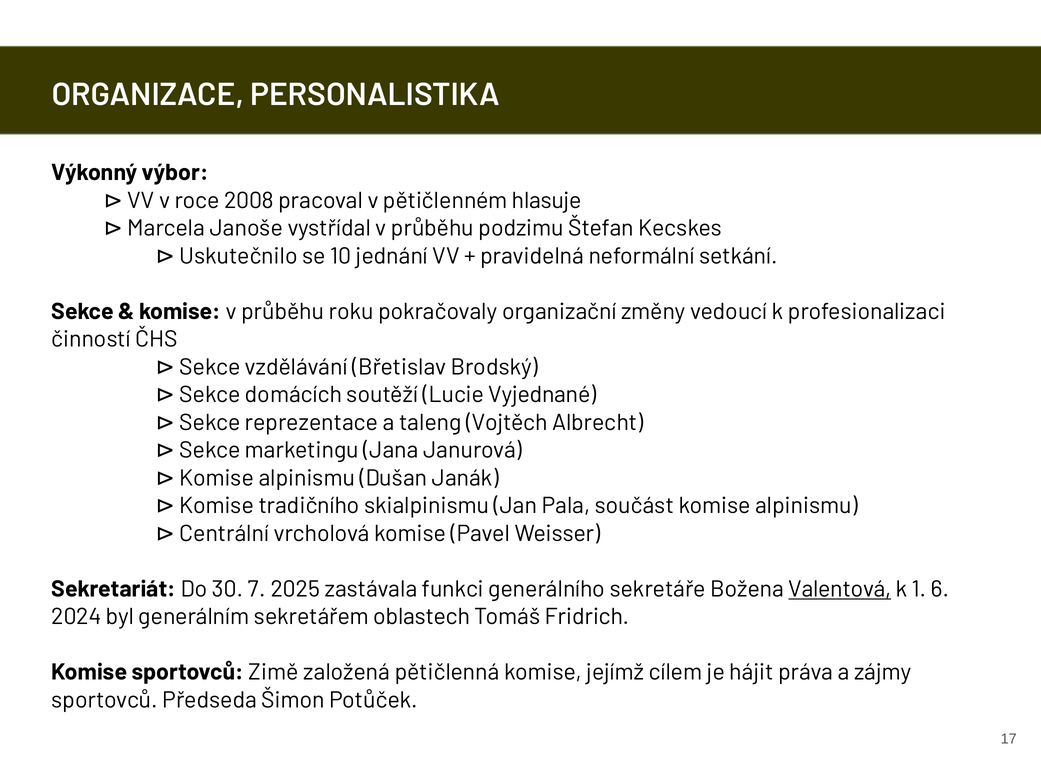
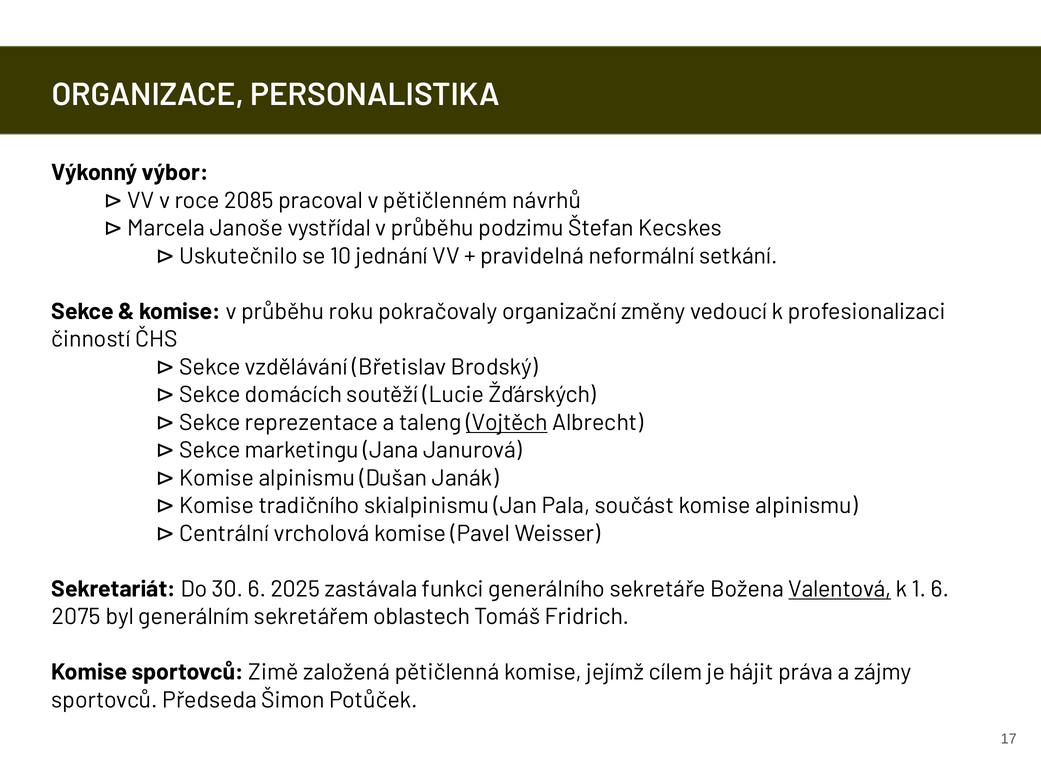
2008: 2008 -> 2085
hlasuje: hlasuje -> návrhů
Vyjednané: Vyjednané -> Žďárských
Vojtěch underline: none -> present
30 7: 7 -> 6
2024: 2024 -> 2075
